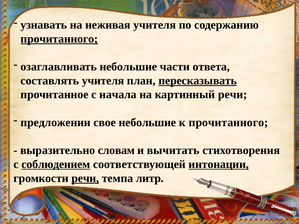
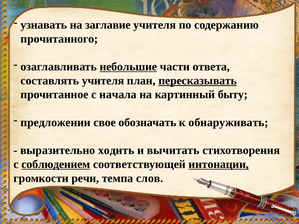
неживая: неживая -> заглавие
прочитанного at (59, 39) underline: present -> none
небольшие at (128, 67) underline: none -> present
картинный речи: речи -> быту
свое небольшие: небольшие -> обозначать
к прочитанного: прочитанного -> обнаруживать
словам: словам -> ходить
речи at (85, 178) underline: present -> none
литр: литр -> слов
